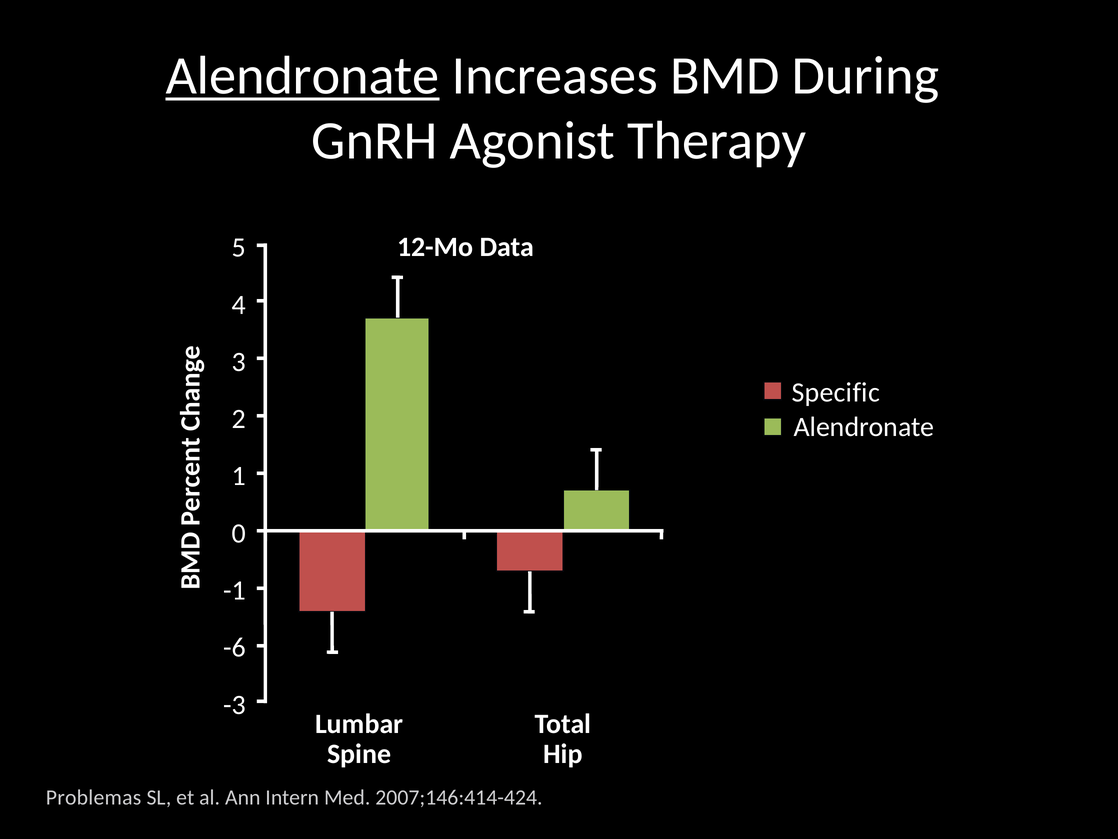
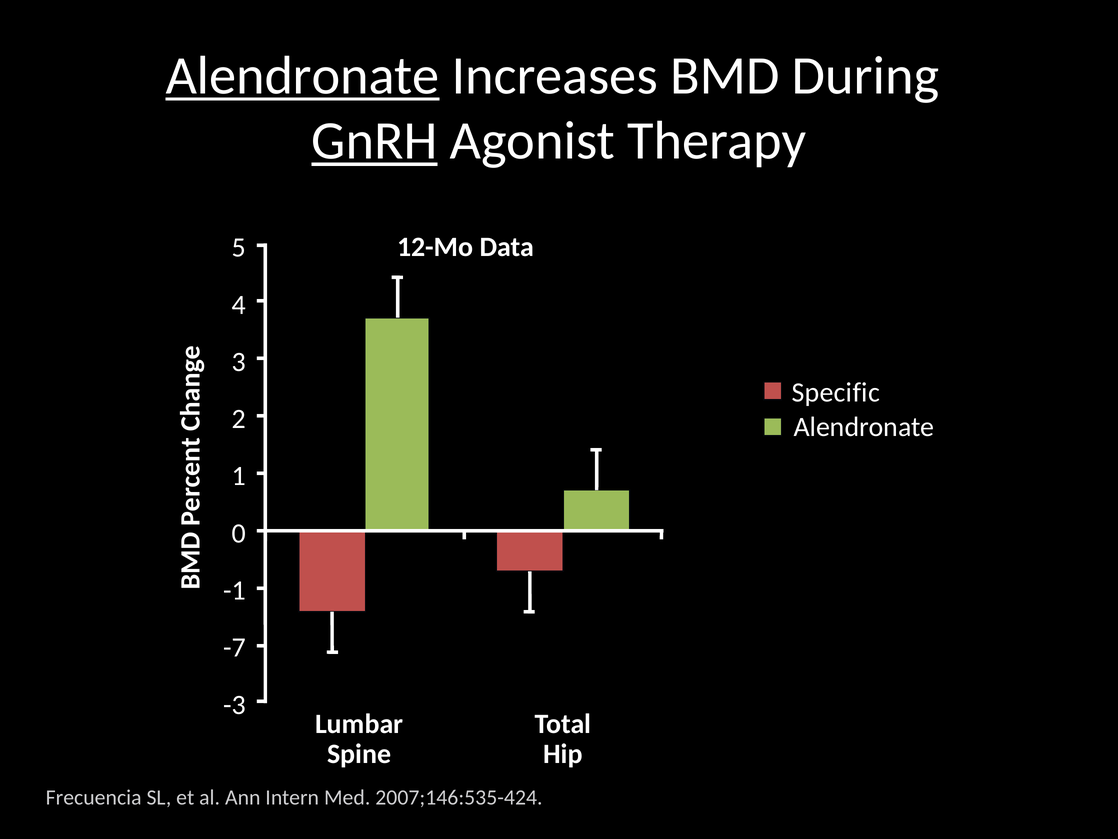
GnRH underline: none -> present
-6: -6 -> -7
Problemas: Problemas -> Frecuencia
2007;146:414-424: 2007;146:414-424 -> 2007;146:535-424
